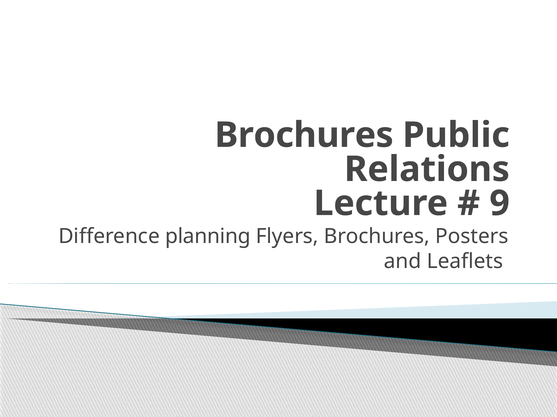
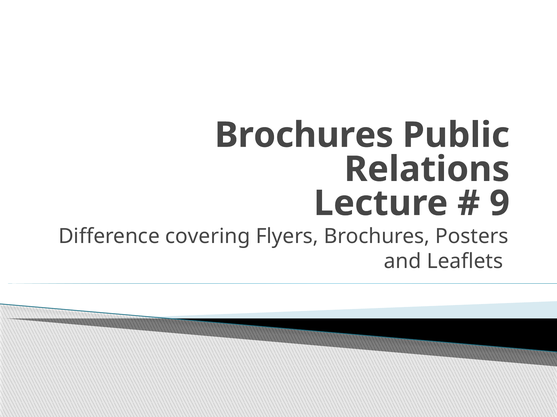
planning: planning -> covering
